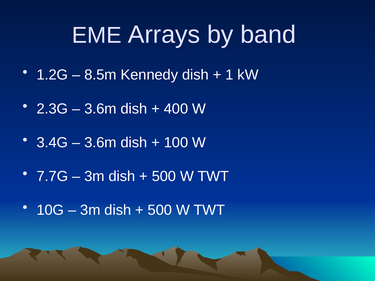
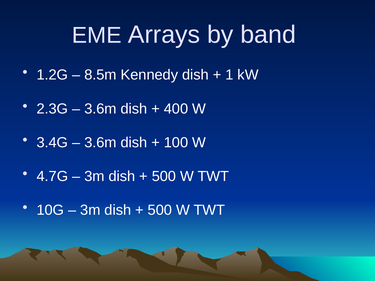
7.7G: 7.7G -> 4.7G
